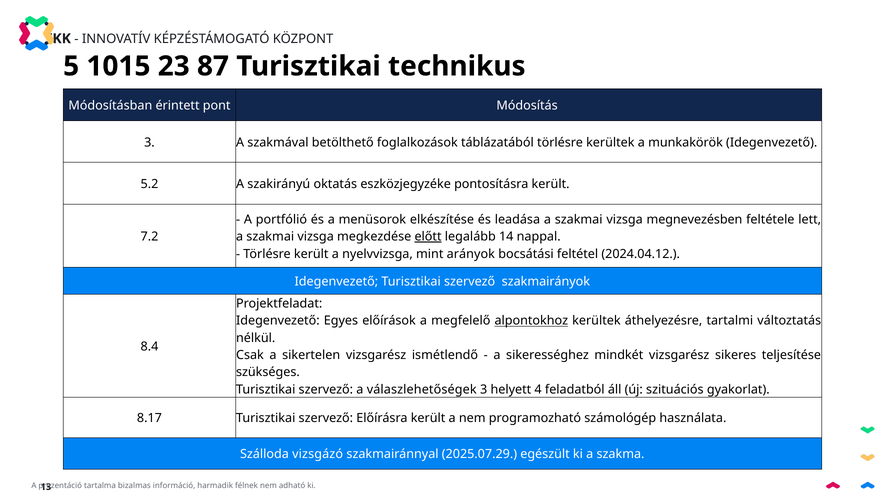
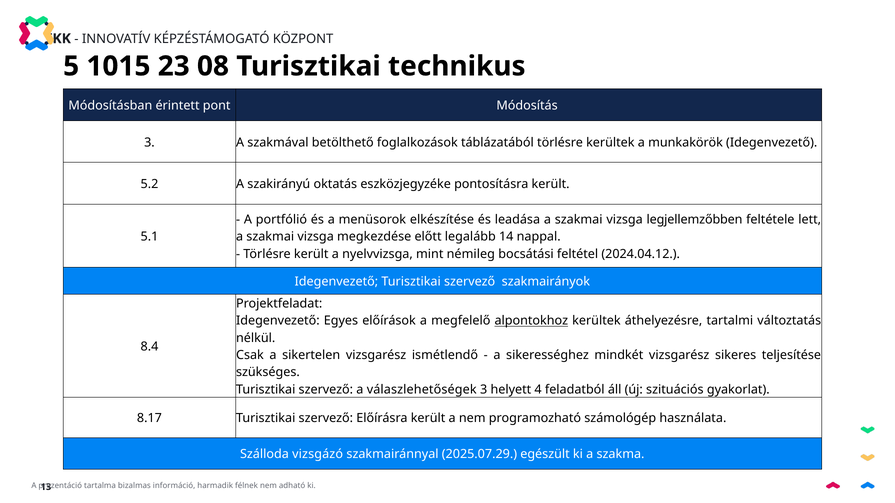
87: 87 -> 08
megnevezésben: megnevezésben -> legjellemzőbben
7.2: 7.2 -> 5.1
előtt underline: present -> none
arányok: arányok -> némileg
